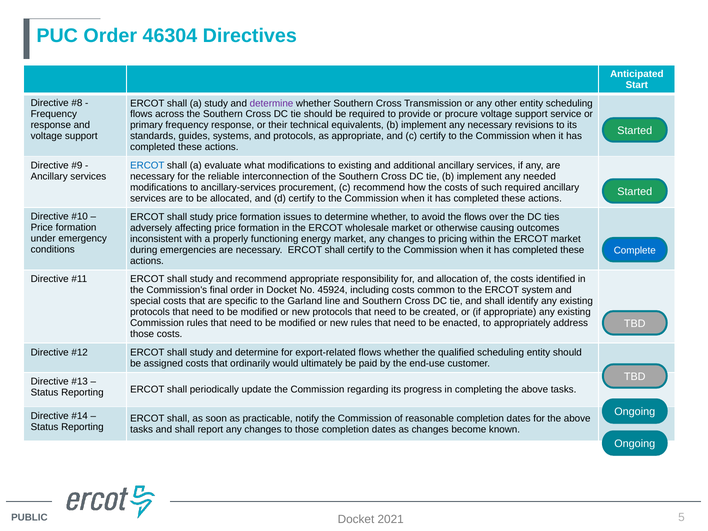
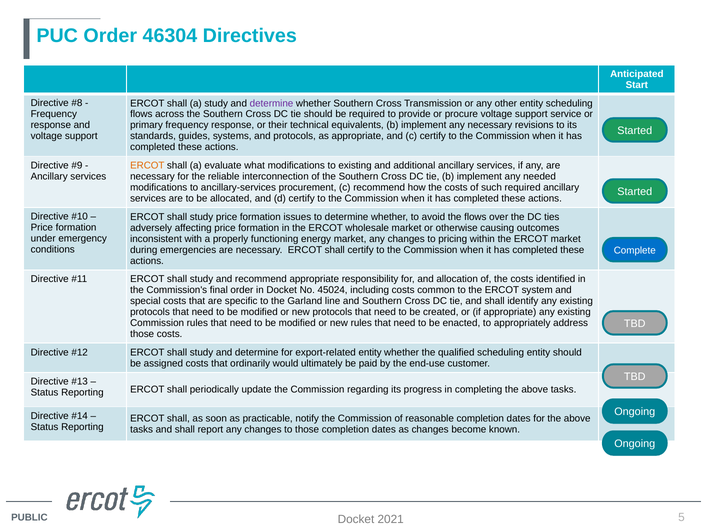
ERCOT at (147, 166) colour: blue -> orange
45924: 45924 -> 45024
export-related flows: flows -> entity
